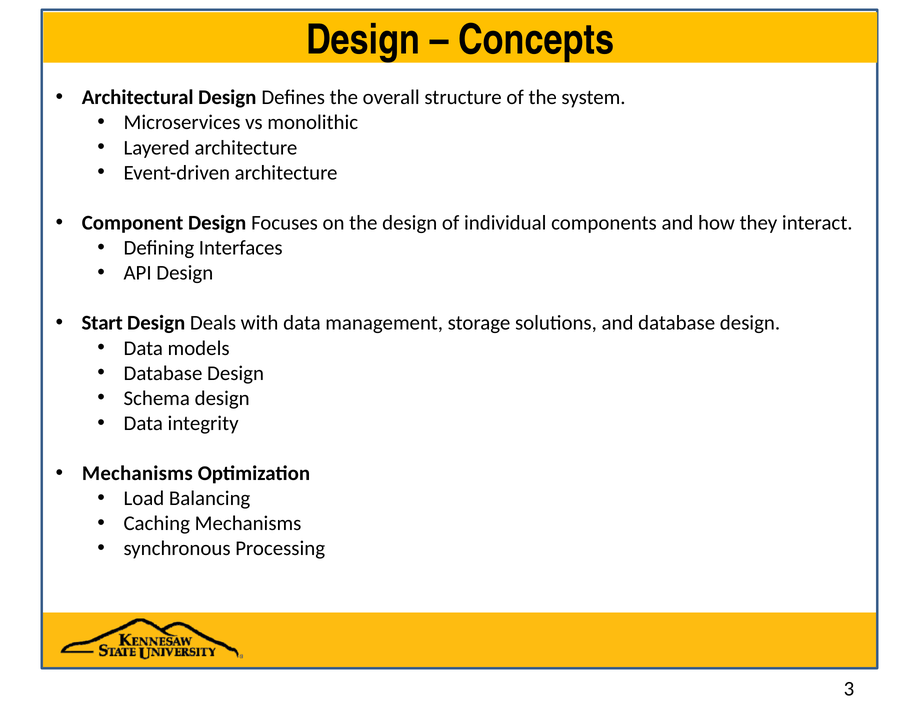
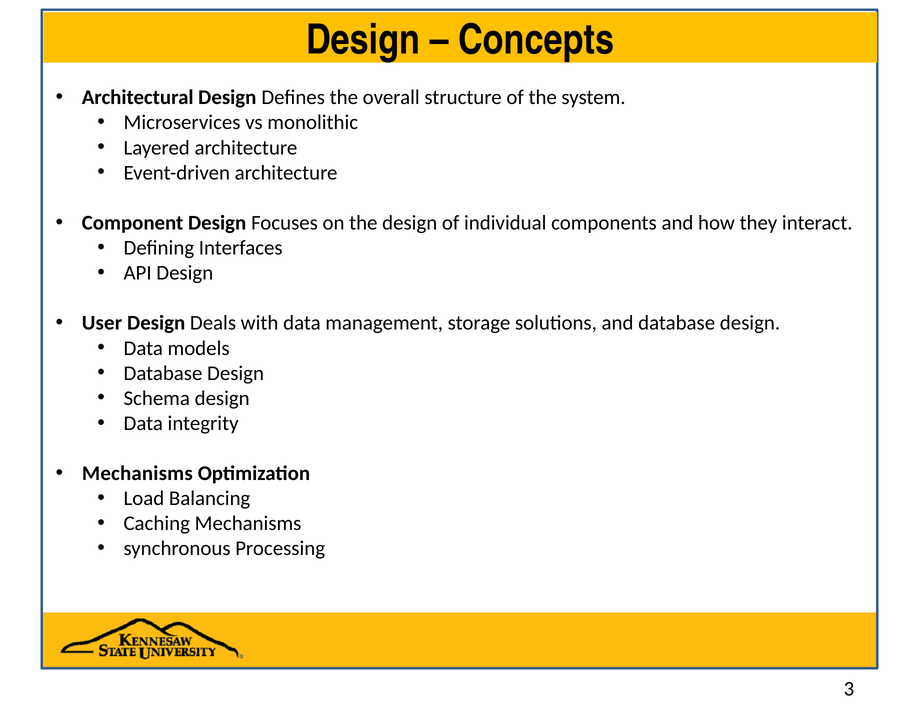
Start: Start -> User
